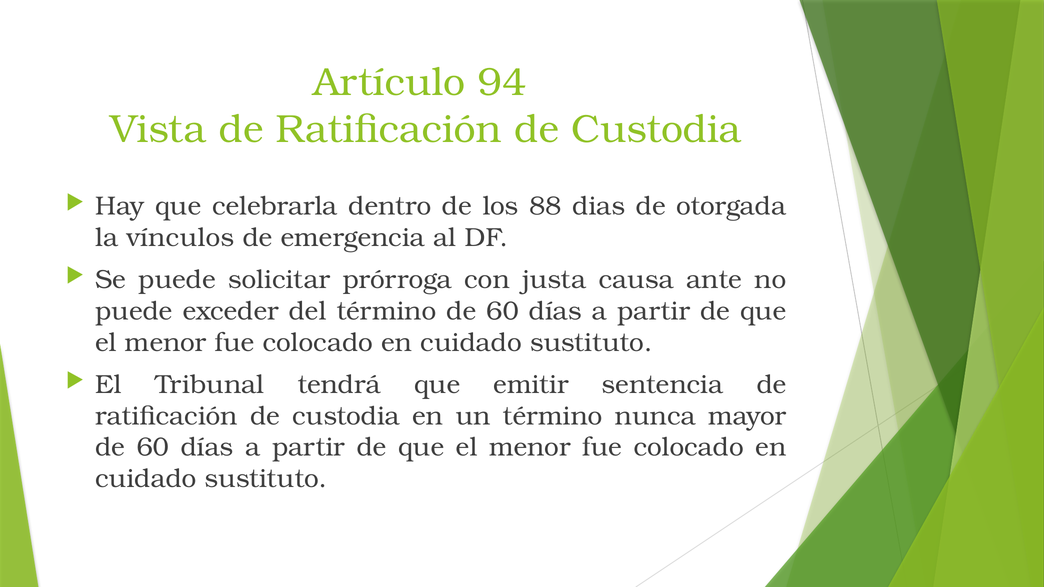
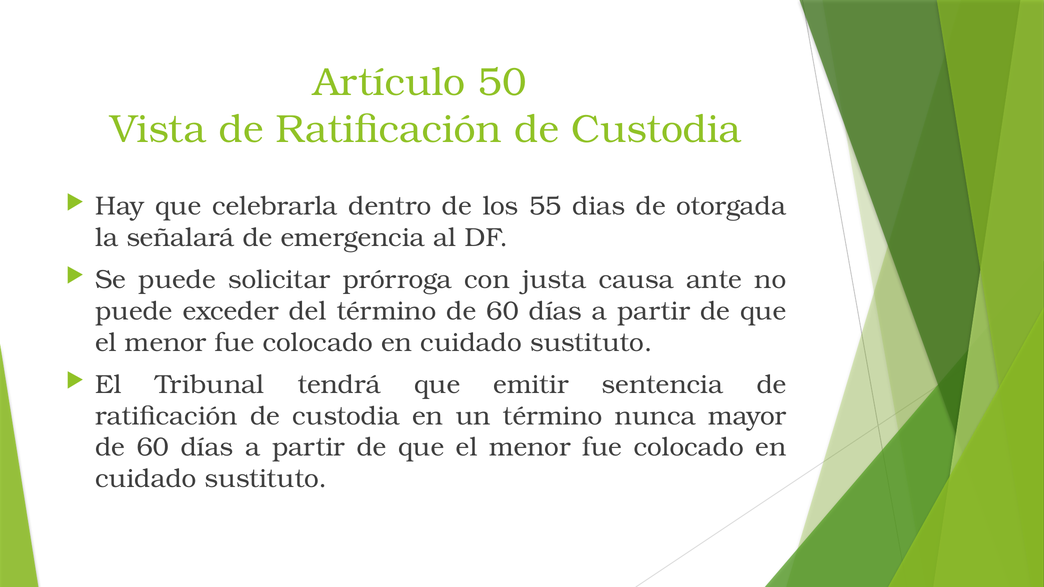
94: 94 -> 50
88: 88 -> 55
vínculos: vínculos -> señalará
